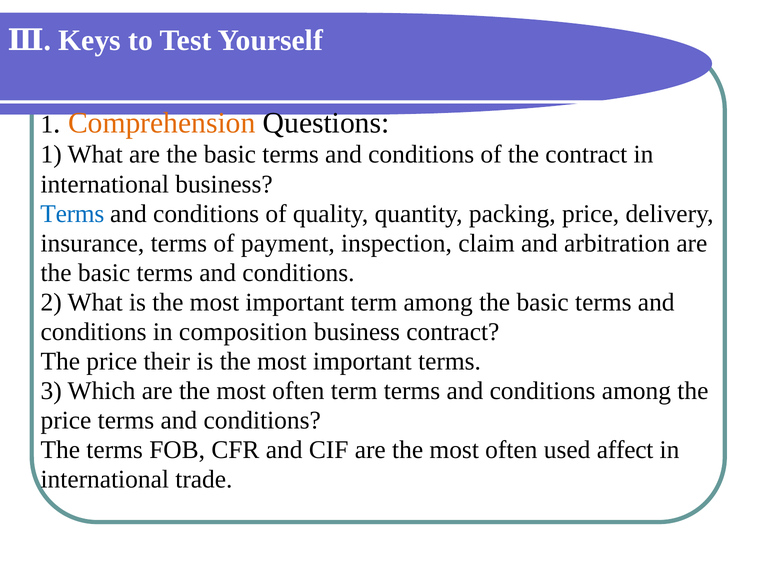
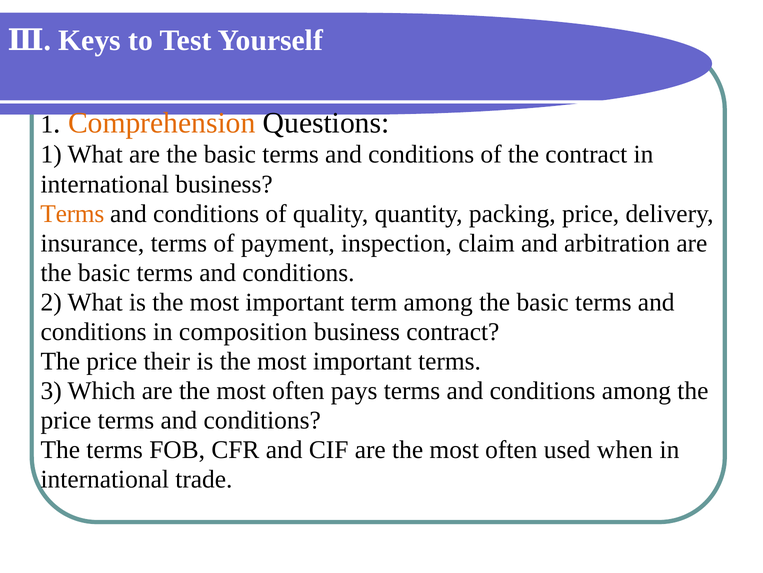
Terms at (72, 213) colour: blue -> orange
often term: term -> pays
affect: affect -> when
